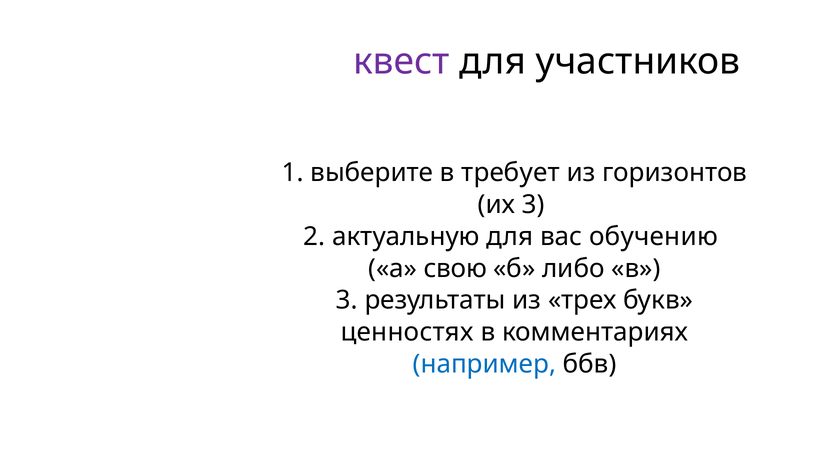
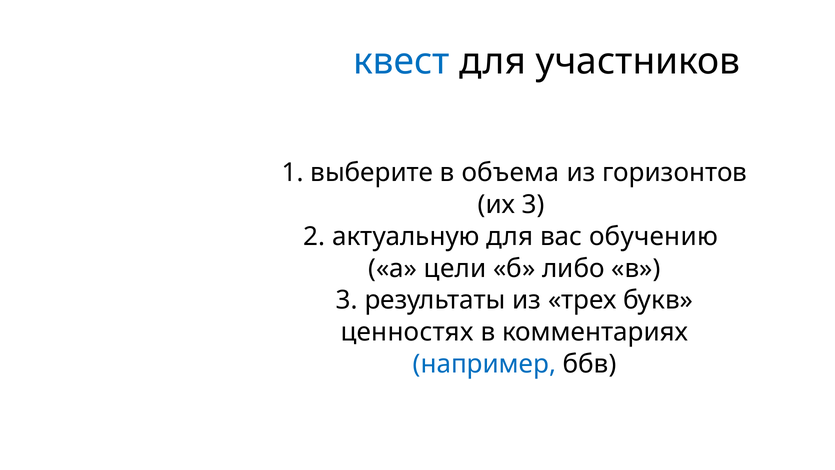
квест colour: purple -> blue
требует: требует -> объема
свою: свою -> цели
